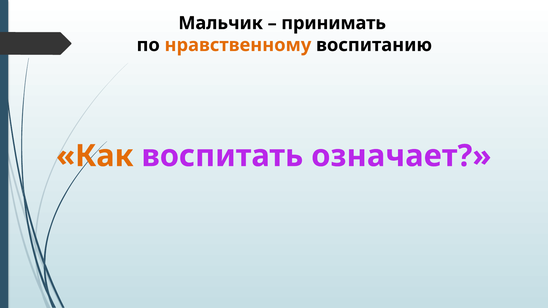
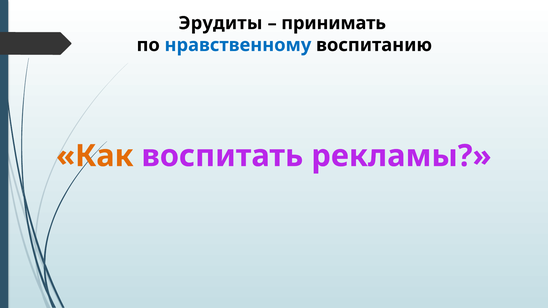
Мальчик: Мальчик -> Эрудиты
нравственному colour: orange -> blue
означает: означает -> рекламы
